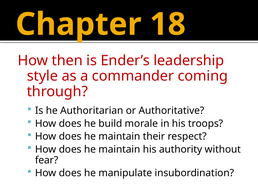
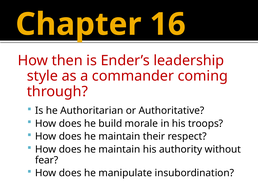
18: 18 -> 16
